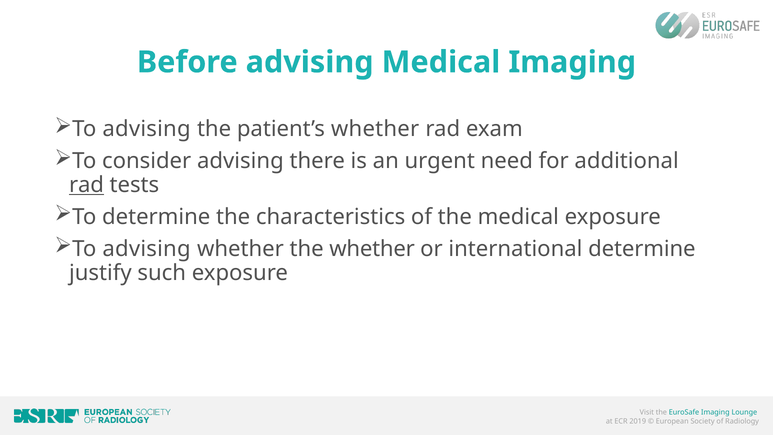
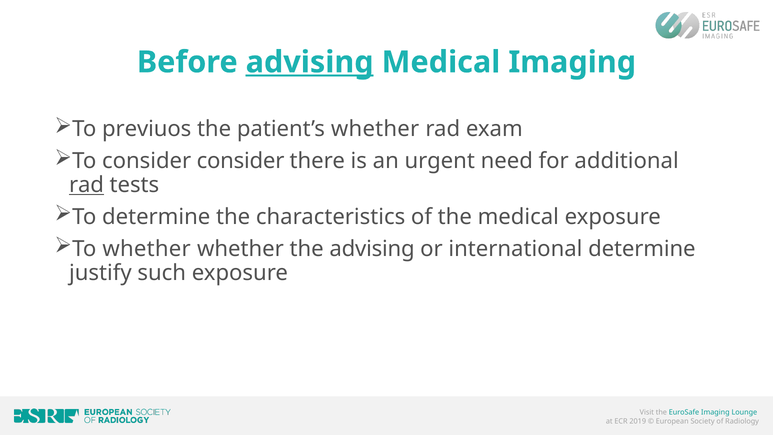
advising at (310, 62) underline: none -> present
advising at (147, 129): advising -> previuos
consider advising: advising -> consider
advising at (147, 249): advising -> whether
the whether: whether -> advising
